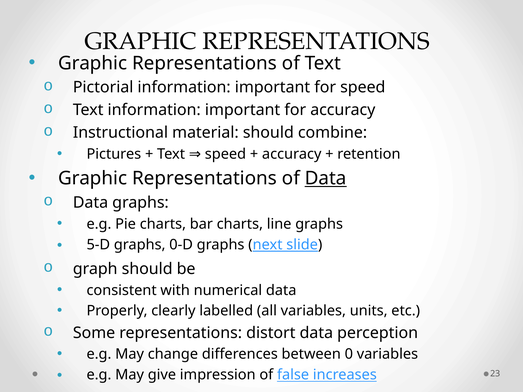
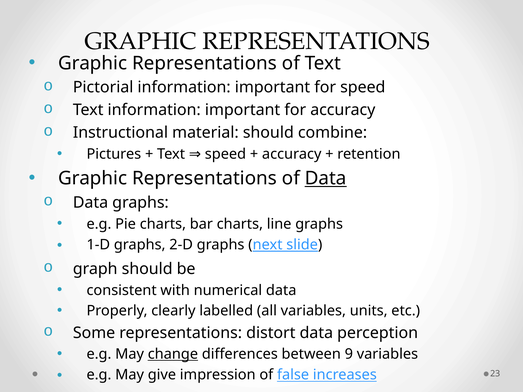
5-D: 5-D -> 1-D
0-D: 0-D -> 2-D
change underline: none -> present
0: 0 -> 9
